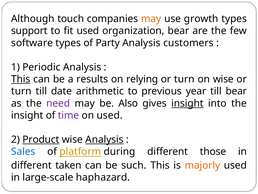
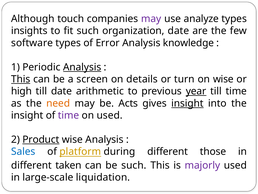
may at (151, 19) colour: orange -> purple
growth: growth -> analyze
support: support -> insights
fit used: used -> such
organization bear: bear -> date
Party: Party -> Error
customers: customers -> knowledge
Analysis at (82, 67) underline: none -> present
results: results -> screen
relying: relying -> details
turn at (21, 91): turn -> high
year underline: none -> present
till bear: bear -> time
need colour: purple -> orange
Also: Also -> Acts
Analysis at (104, 139) underline: present -> none
majorly colour: orange -> purple
haphazard: haphazard -> liquidation
